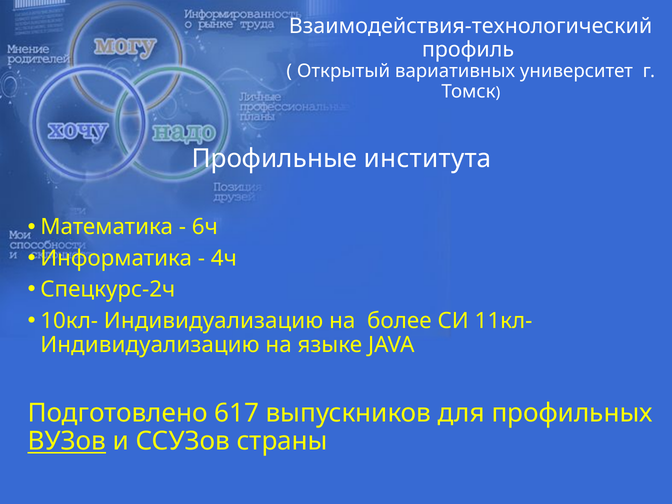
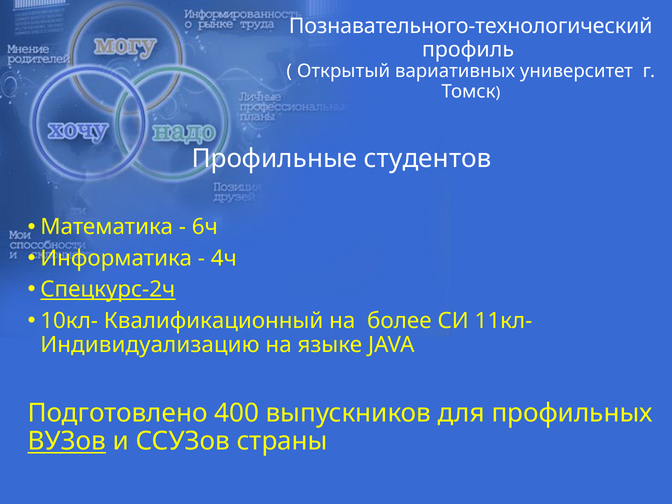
Взаимодействия-технологический: Взаимодействия-технологический -> Познавательного-технологический
института: института -> студентов
Спецкурс-2ч underline: none -> present
10кл- Индивидуализацию: Индивидуализацию -> Квалификационный
617: 617 -> 400
